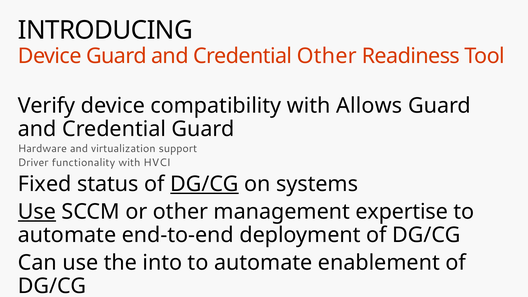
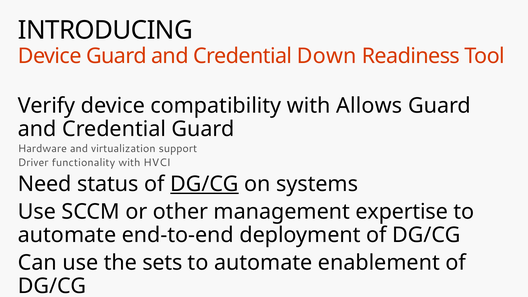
Credential Other: Other -> Down
Fixed: Fixed -> Need
Use at (37, 212) underline: present -> none
into: into -> sets
